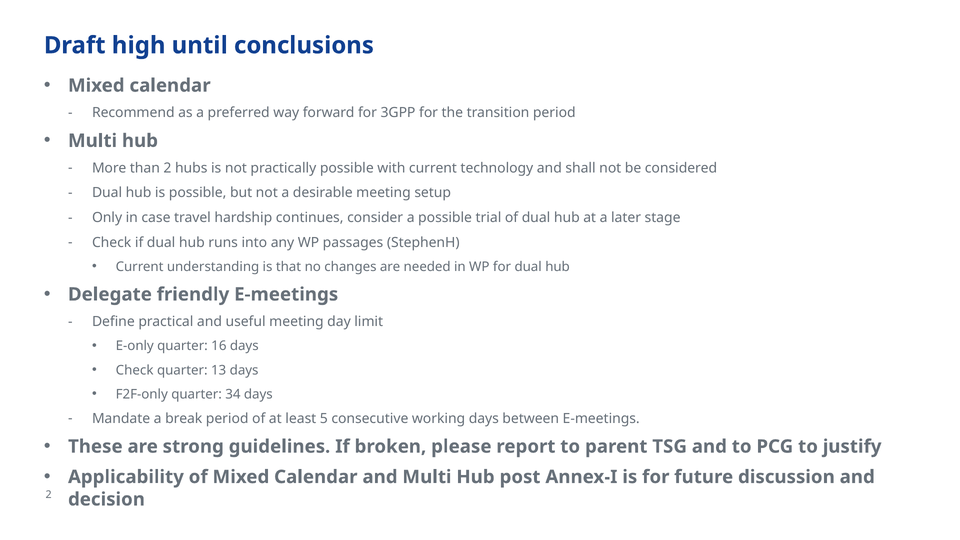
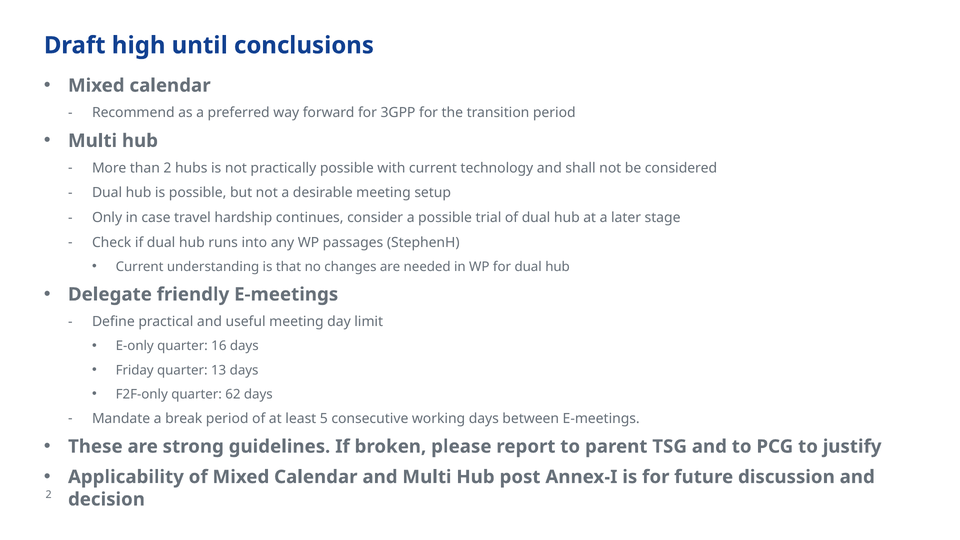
Check at (135, 370): Check -> Friday
34: 34 -> 62
